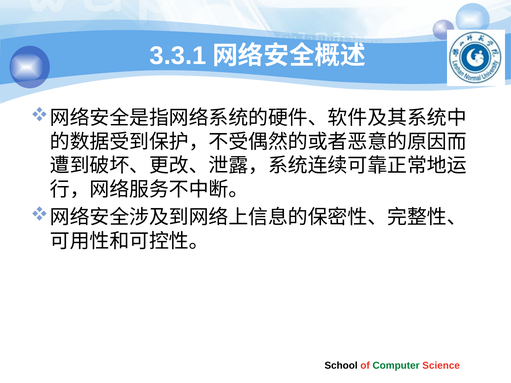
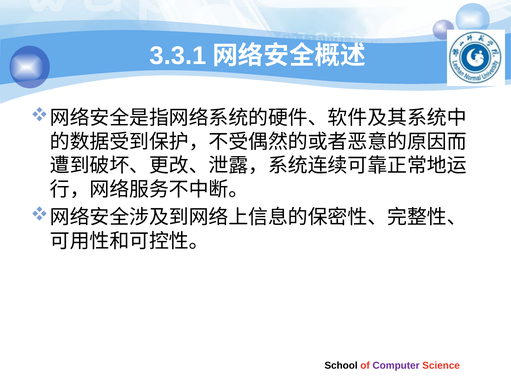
Computer colour: green -> purple
